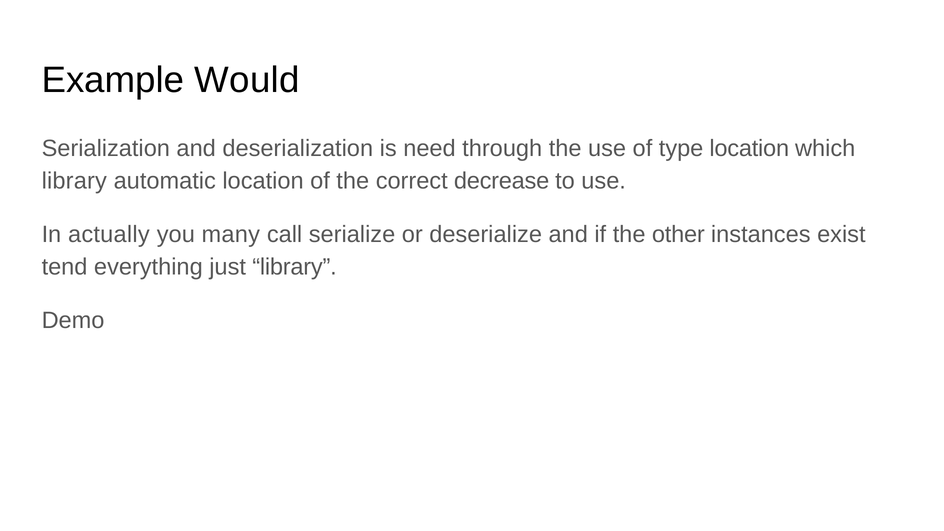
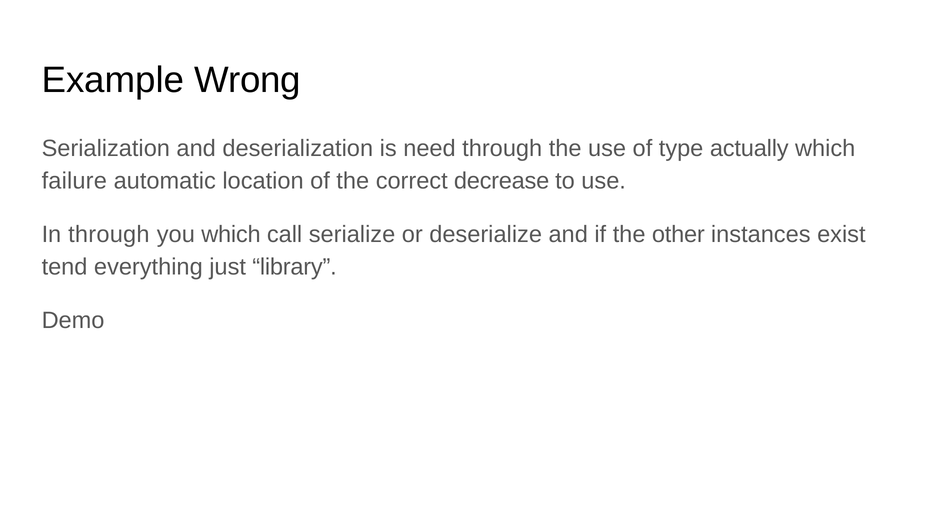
Would: Would -> Wrong
type location: location -> actually
library at (74, 181): library -> failure
In actually: actually -> through
you many: many -> which
